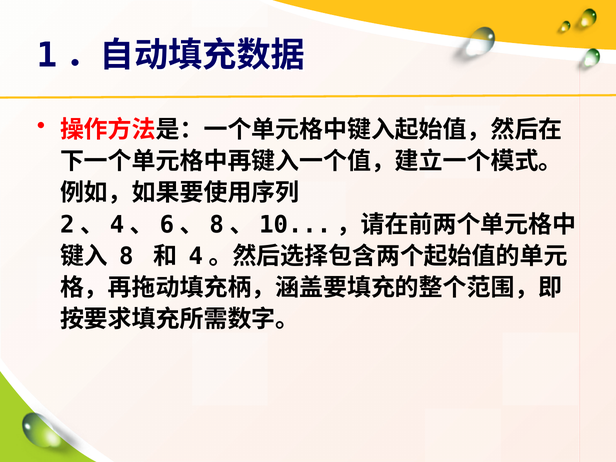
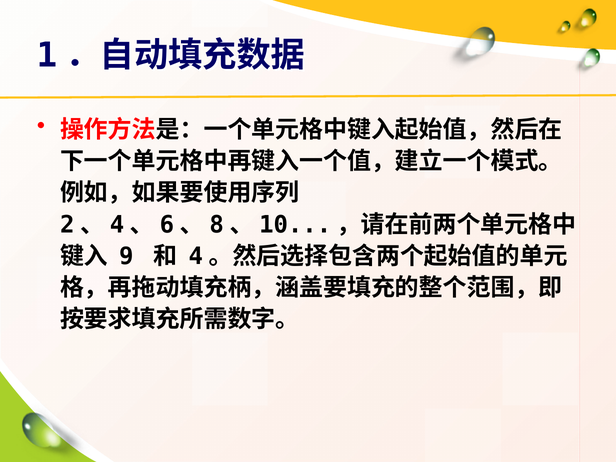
8: 8 -> 9
